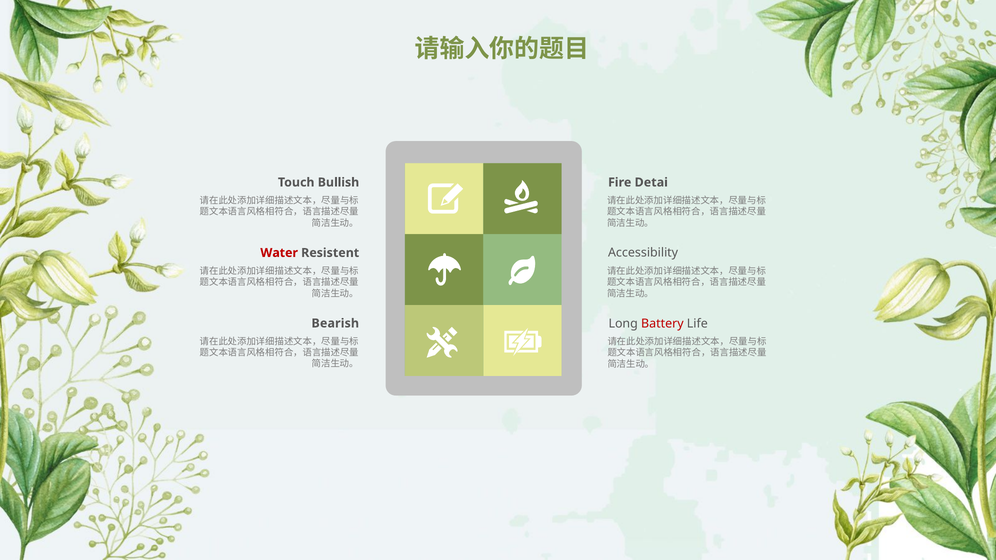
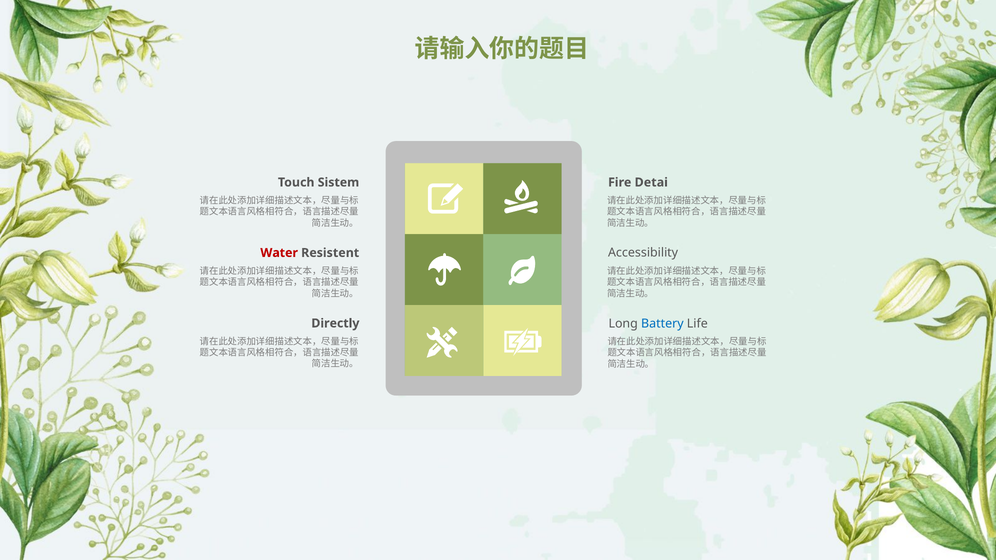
Bullish: Bullish -> Sistem
Battery colour: red -> blue
Bearish: Bearish -> Directly
